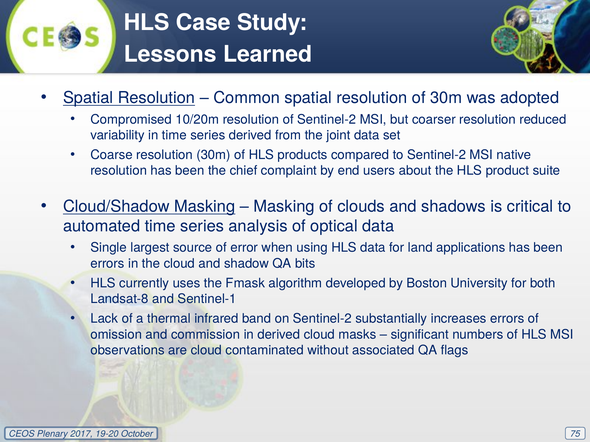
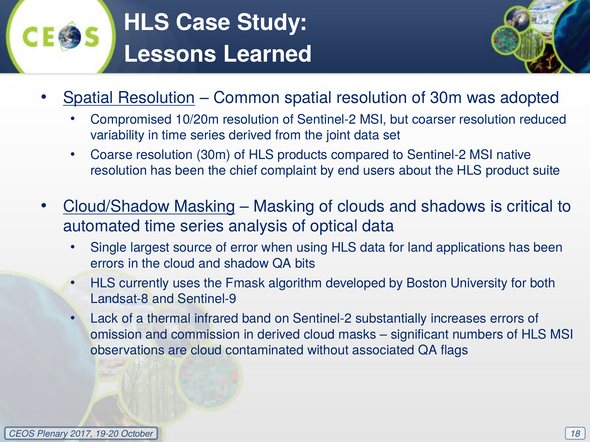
Sentinel-1: Sentinel-1 -> Sentinel-9
75: 75 -> 18
